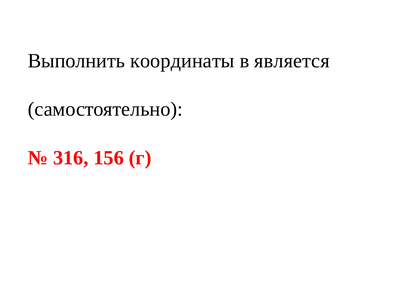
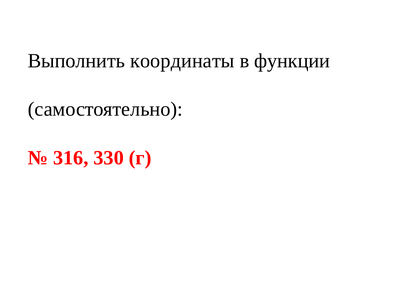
является: является -> функции
156: 156 -> 330
